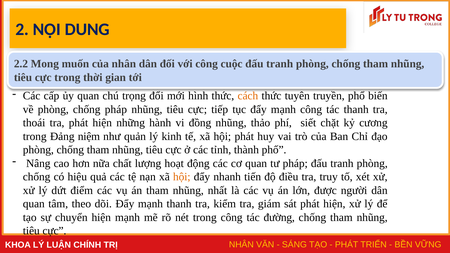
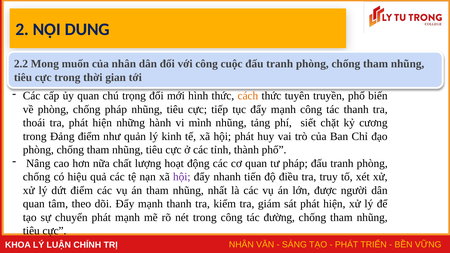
đồng: đồng -> mình
thảo: thảo -> tảng
Đảng niệm: niệm -> điểm
hội at (182, 177) colour: orange -> purple
chuyển hiện: hiện -> phát
